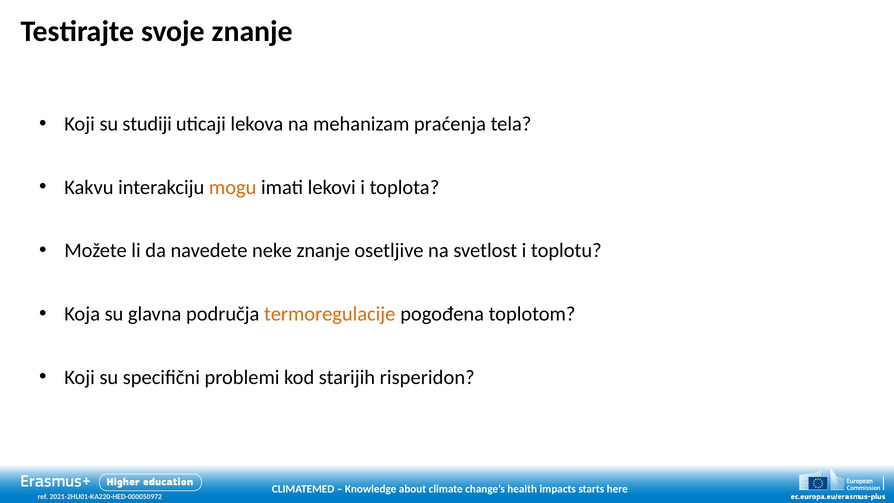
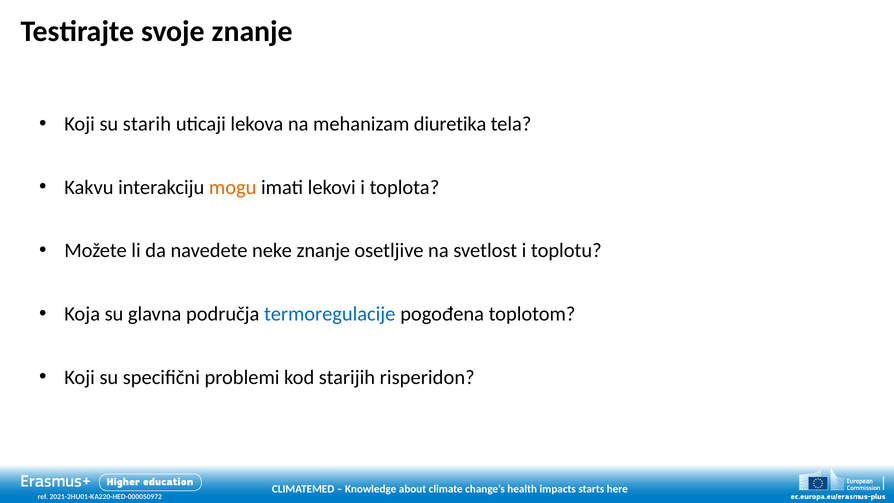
studiji: studiji -> starih
praćenja: praćenja -> diuretika
termoregulacije colour: orange -> blue
